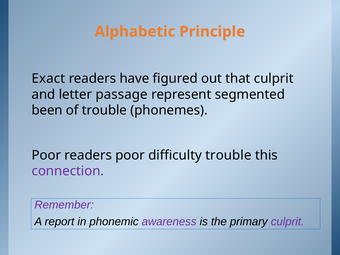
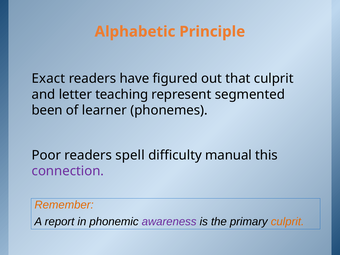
passage: passage -> teaching
of trouble: trouble -> learner
readers poor: poor -> spell
difficulty trouble: trouble -> manual
Remember colour: purple -> orange
culprit at (287, 222) colour: purple -> orange
